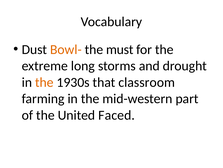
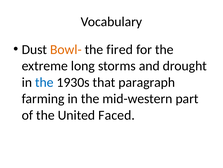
must: must -> fired
the at (44, 82) colour: orange -> blue
classroom: classroom -> paragraph
